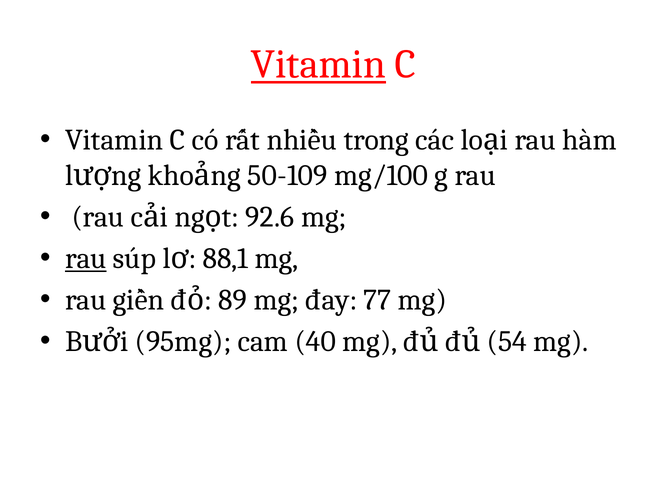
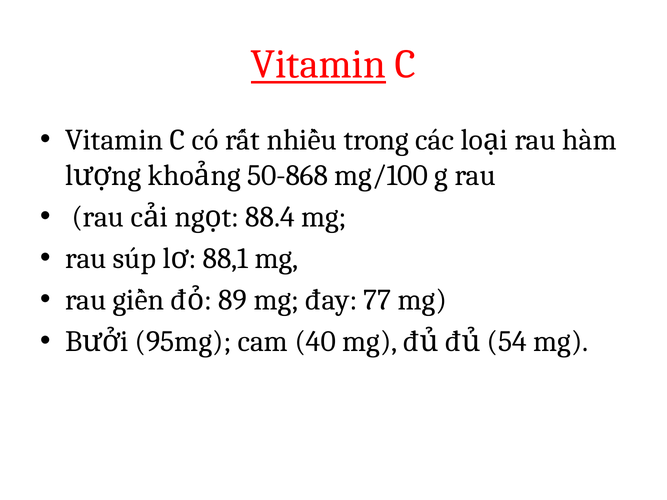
50-109: 50-109 -> 50-868
92.6: 92.6 -> 88.4
rau at (86, 259) underline: present -> none
